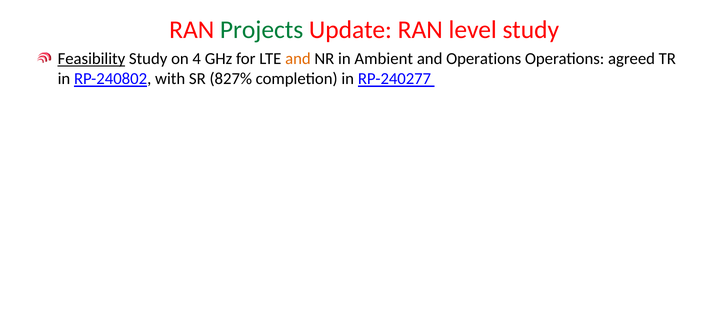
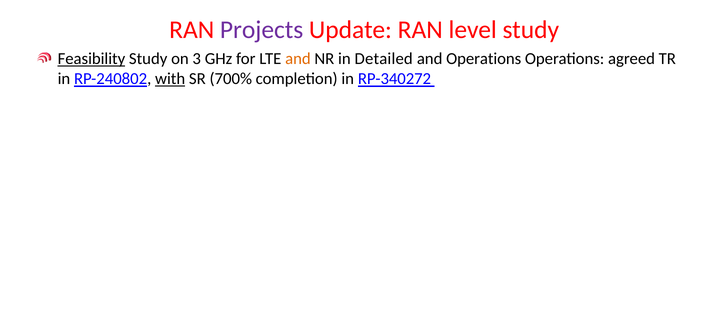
Projects colour: green -> purple
4: 4 -> 3
Ambient: Ambient -> Detailed
with underline: none -> present
827%: 827% -> 700%
RP-240277: RP-240277 -> RP-340272
